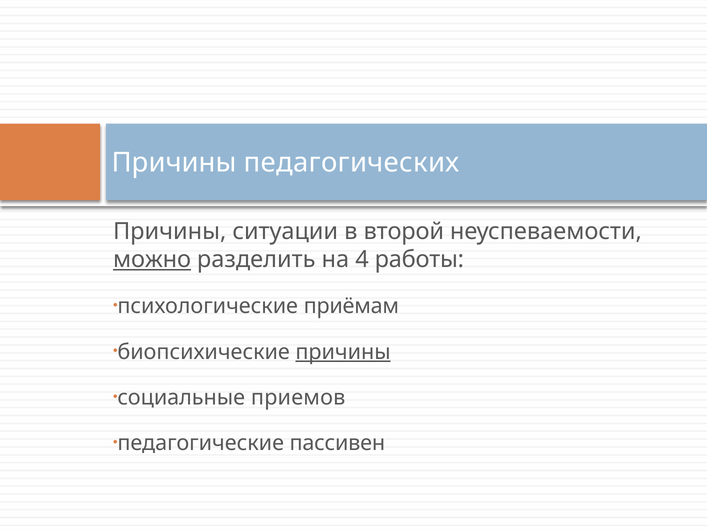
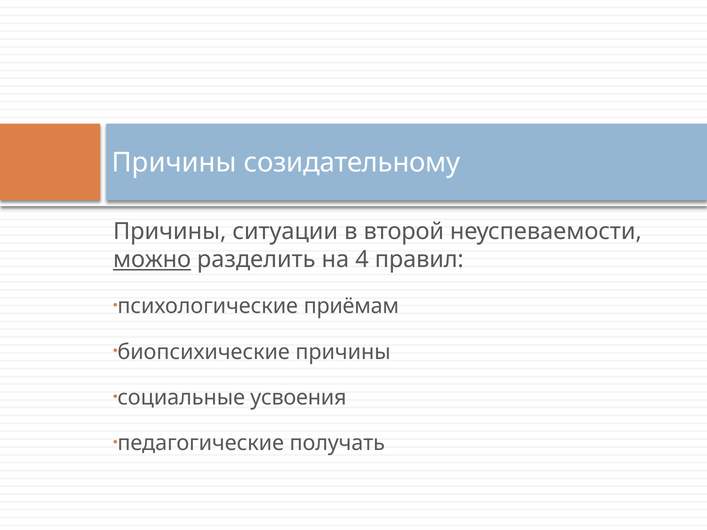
педагогических: педагогических -> созидательному
работы: работы -> правил
причины at (343, 352) underline: present -> none
приемов: приемов -> усвоения
пассивен: пассивен -> получать
